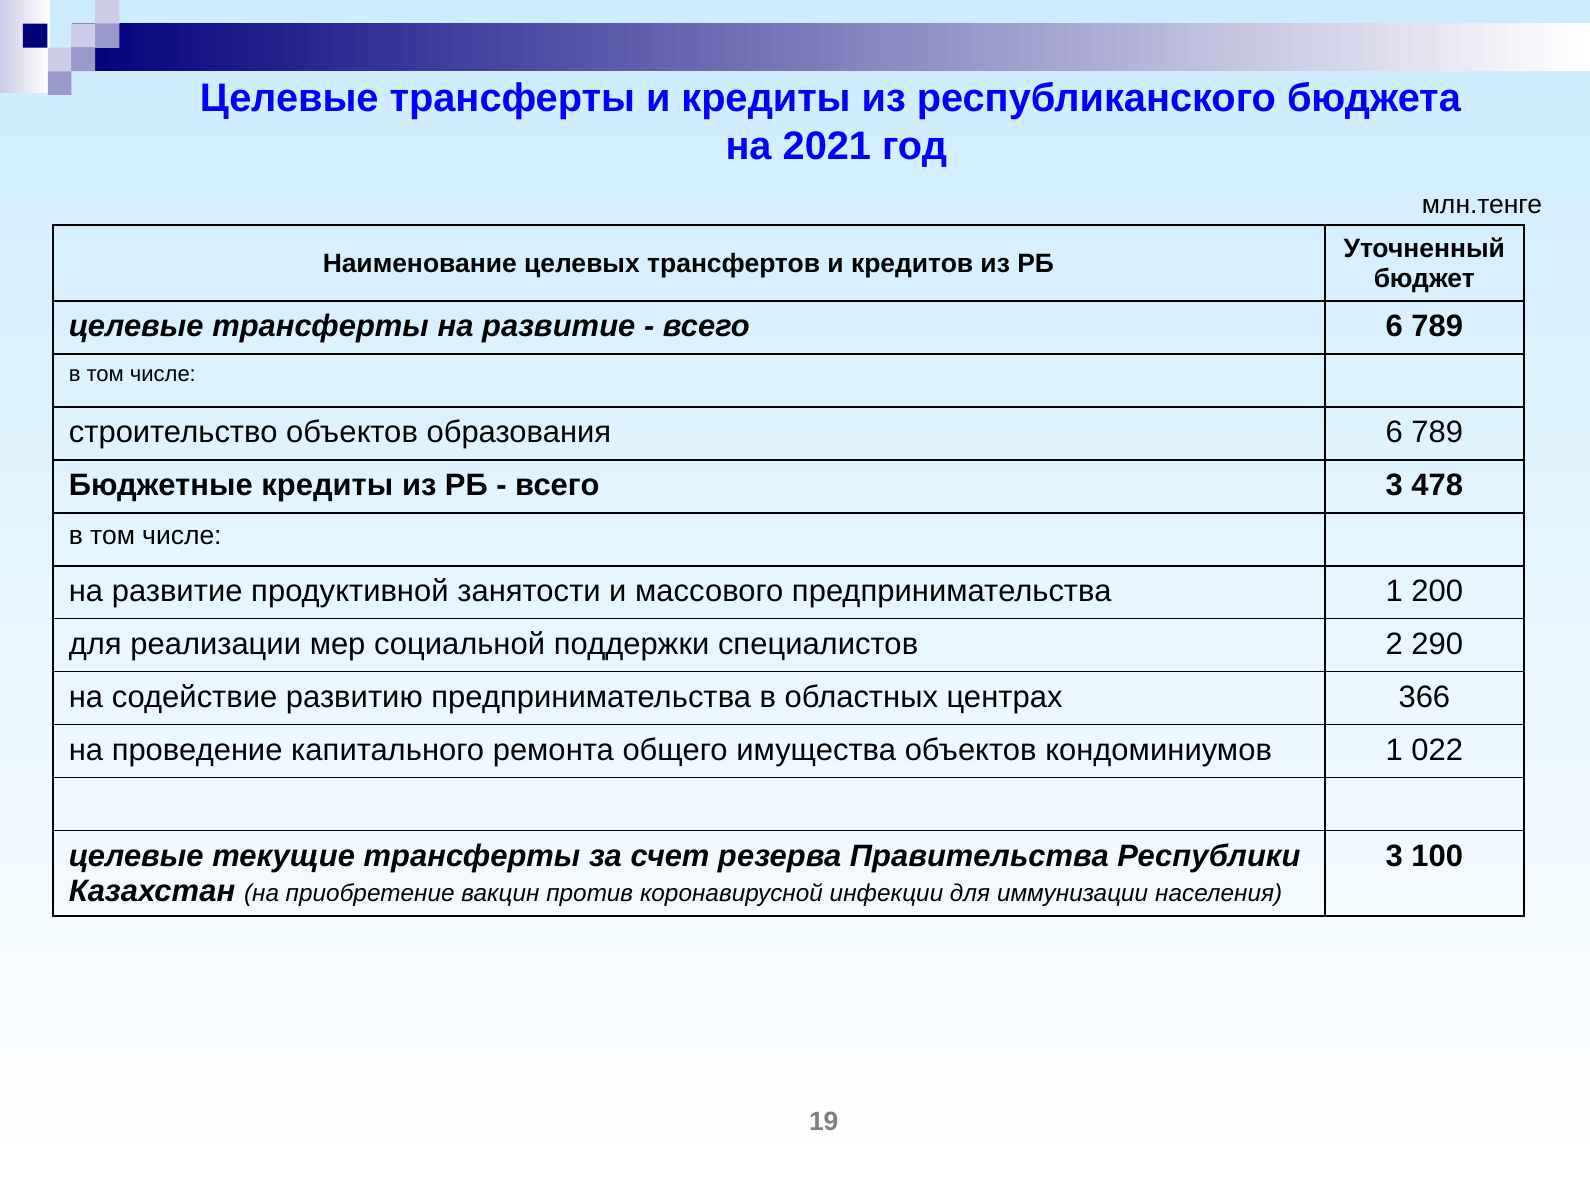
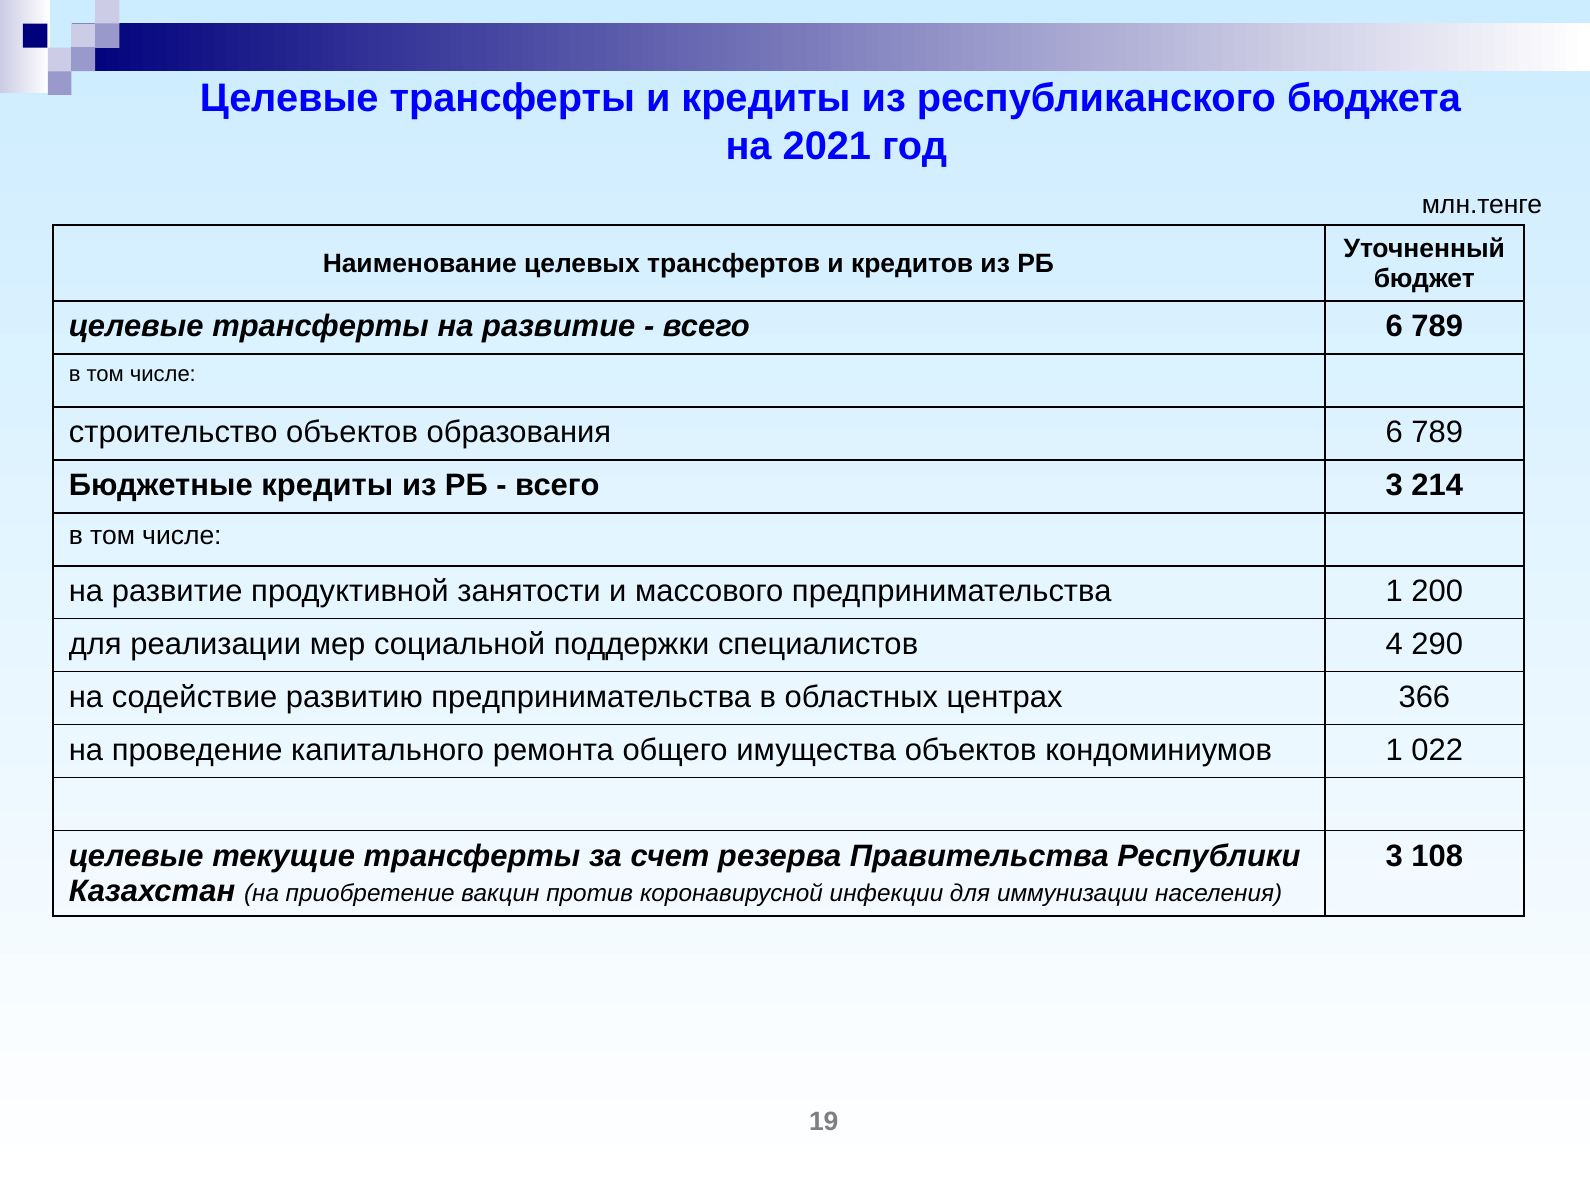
478: 478 -> 214
2: 2 -> 4
100: 100 -> 108
